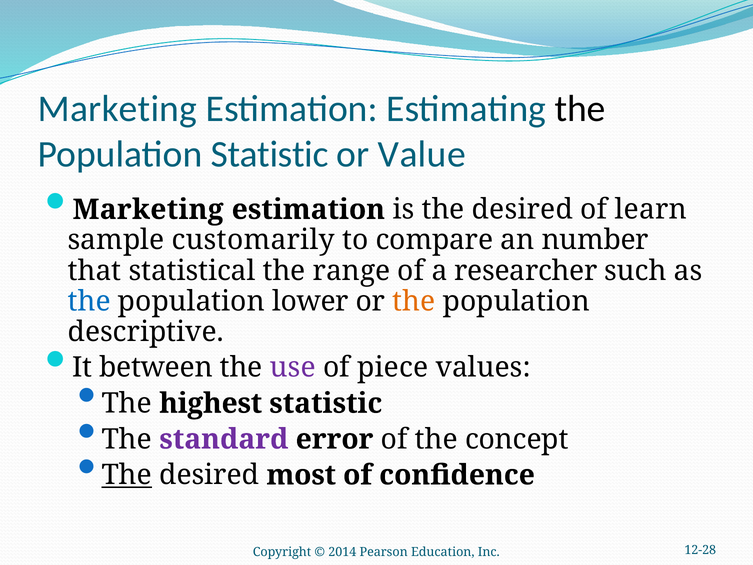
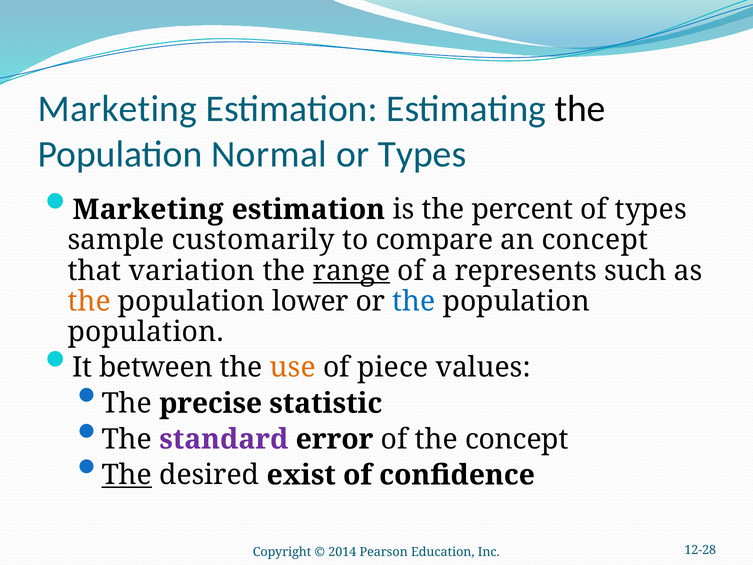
Population Statistic: Statistic -> Normal
or Value: Value -> Types
is the desired: desired -> percent
of learn: learn -> types
an number: number -> concept
statistical: statistical -> variation
range underline: none -> present
researcher: researcher -> represents
the at (89, 301) colour: blue -> orange
the at (414, 301) colour: orange -> blue
descriptive at (146, 332): descriptive -> population
use colour: purple -> orange
highest: highest -> precise
most: most -> exist
